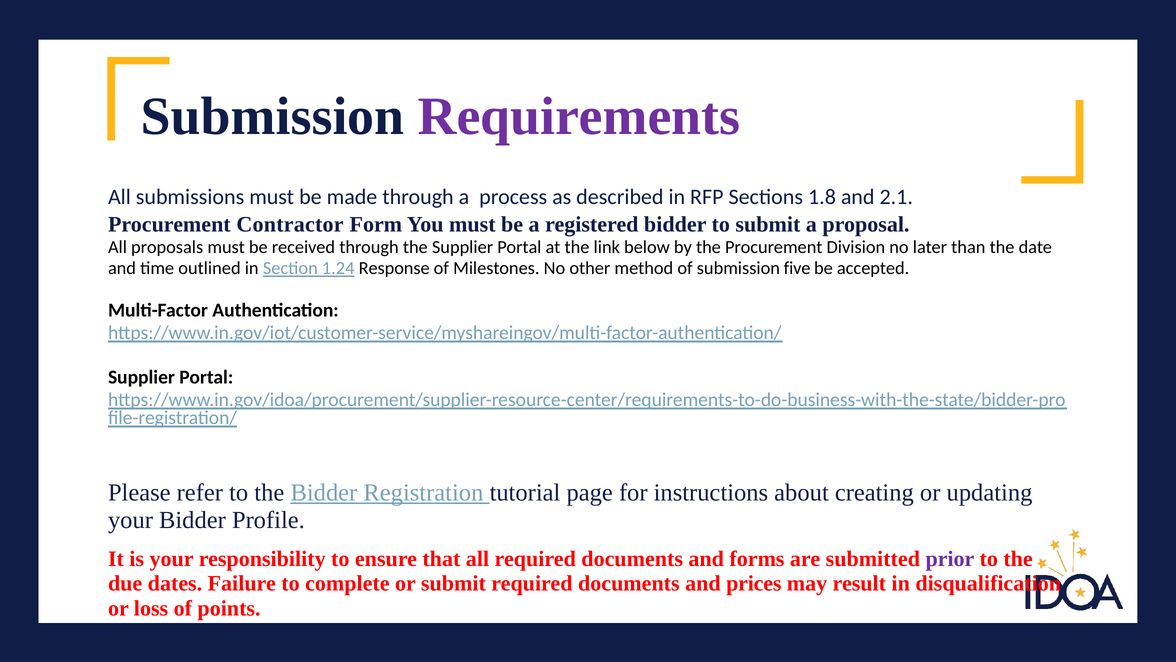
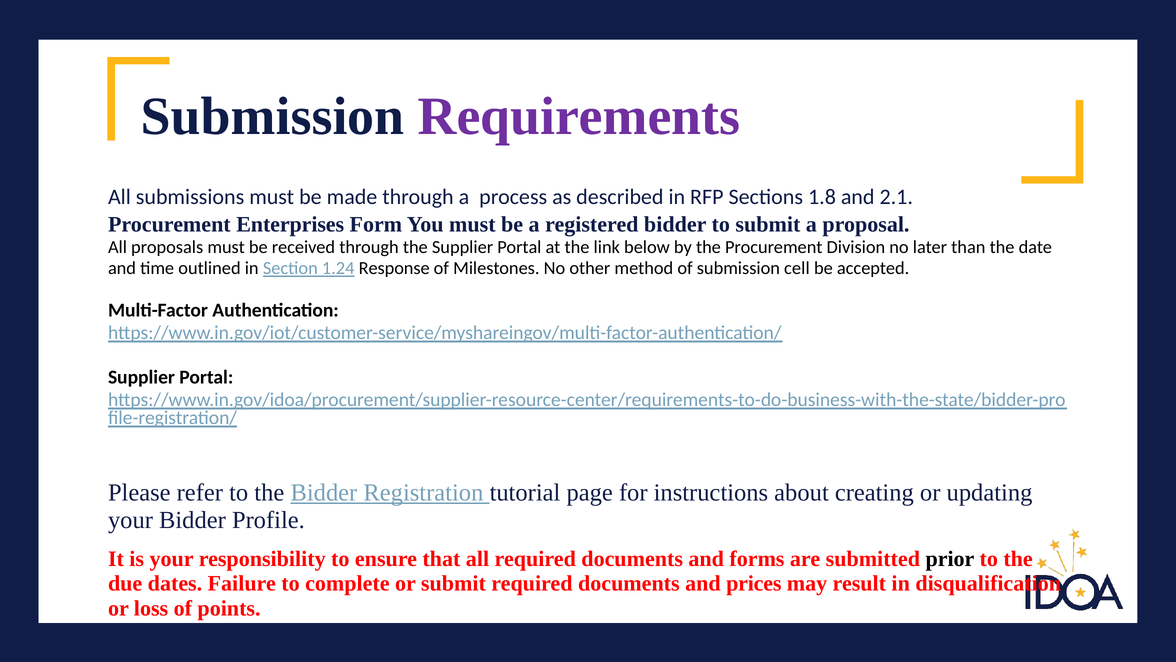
Contractor: Contractor -> Enterprises
five: five -> cell
prior colour: purple -> black
